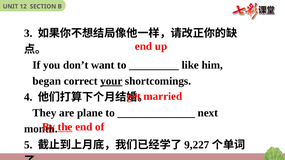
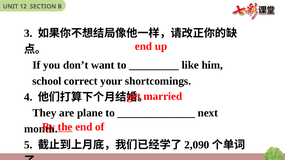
began: began -> school
your underline: present -> none
9,227: 9,227 -> 2,090
